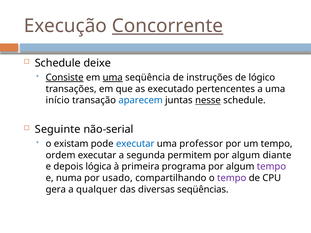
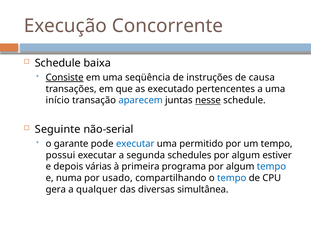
Concorrente underline: present -> none
deixe: deixe -> baixa
uma at (113, 78) underline: present -> none
lógico: lógico -> causa
existam: existam -> garante
professor: professor -> permitido
ordem: ordem -> possui
permitem: permitem -> schedules
diante: diante -> estiver
lógica: lógica -> várias
tempo at (271, 167) colour: purple -> blue
tempo at (232, 178) colour: purple -> blue
seqüências: seqüências -> simultânea
